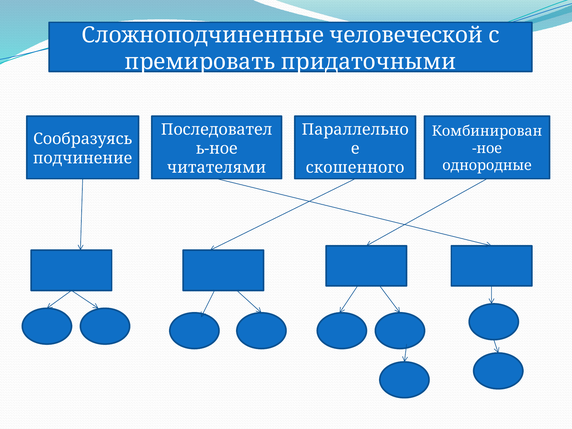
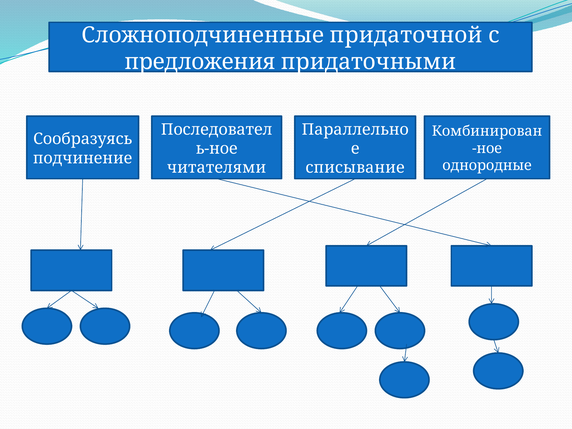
человеческой: человеческой -> придаточной
премировать: премировать -> предложения
скошенного: скошенного -> списывание
